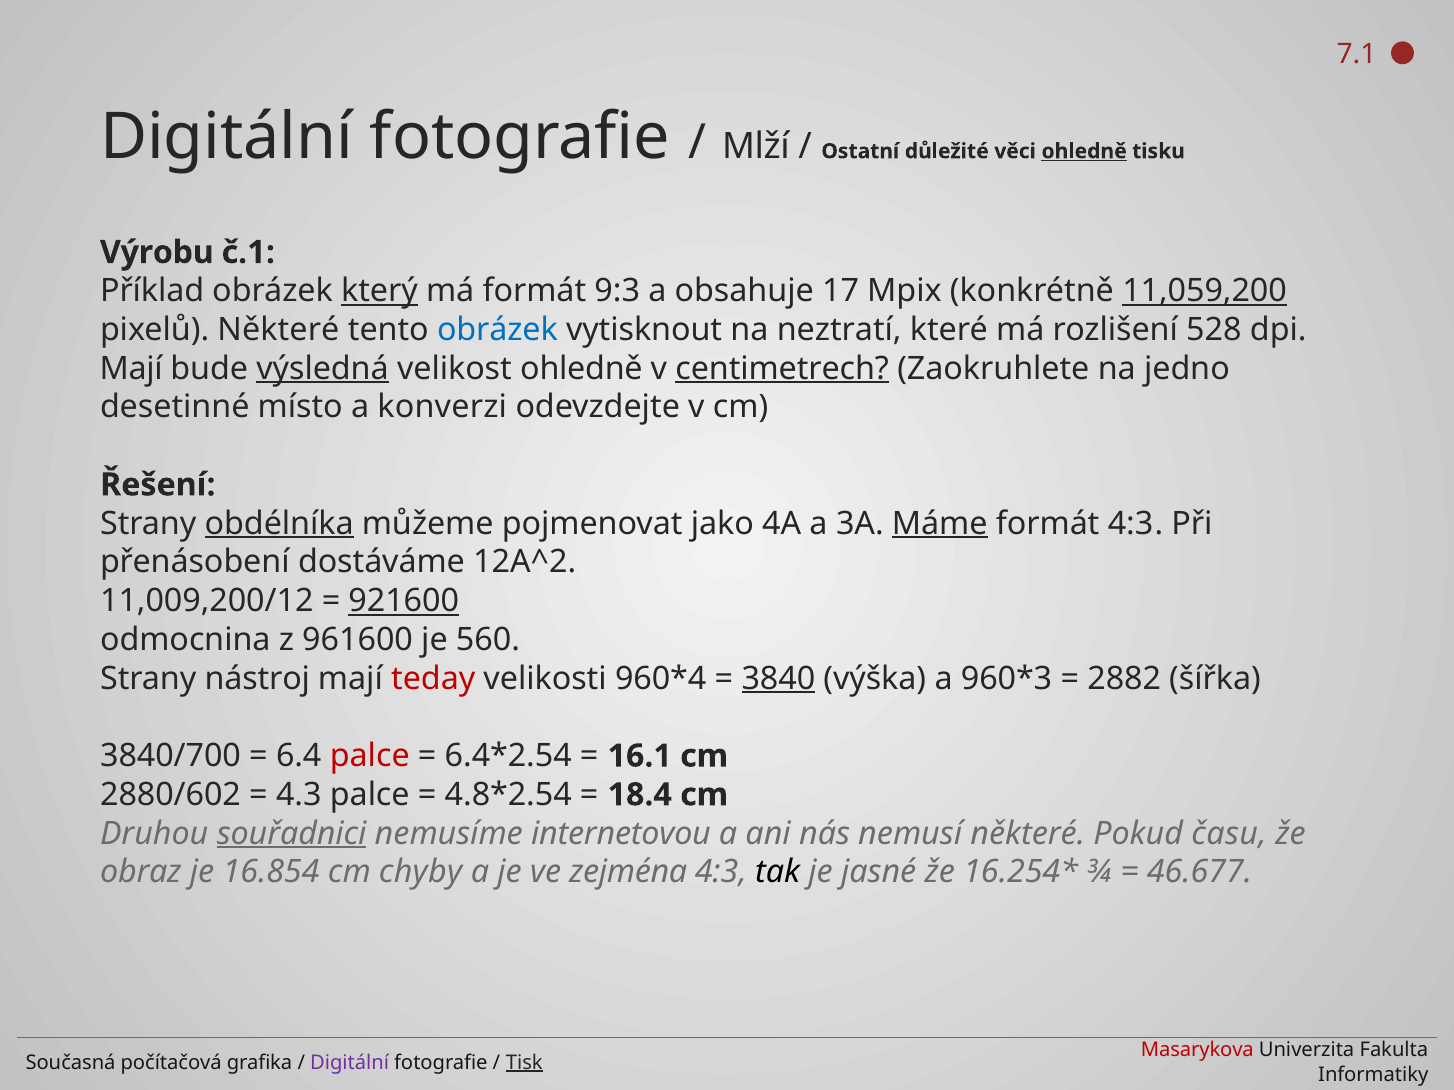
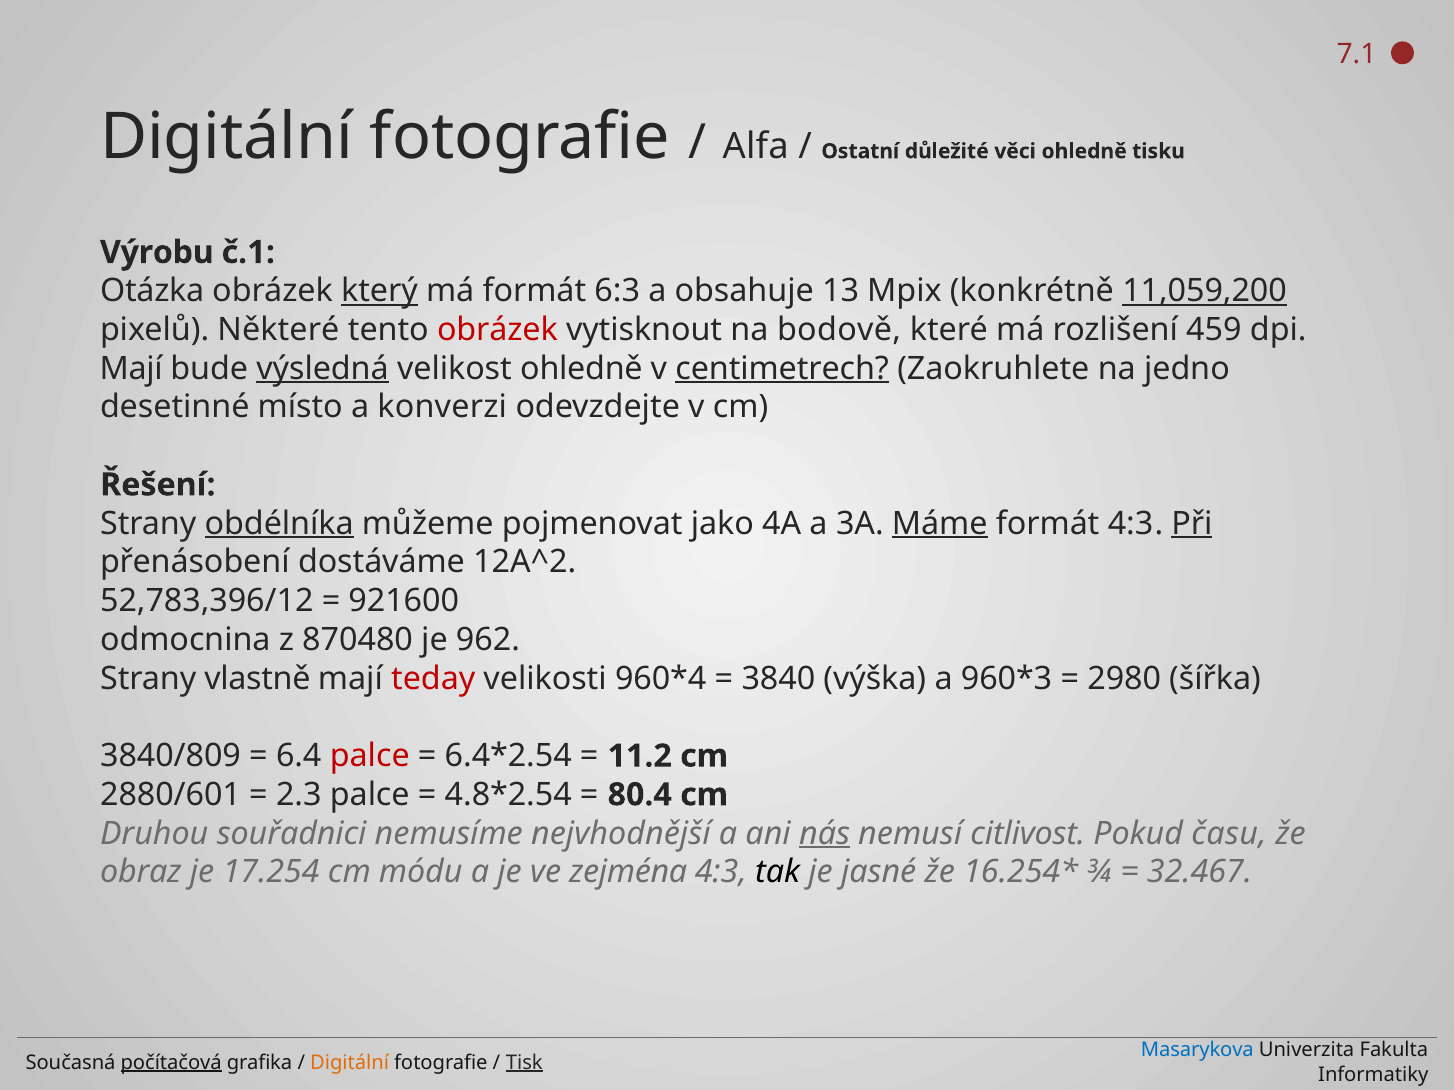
Mlží: Mlží -> Alfa
ohledně at (1084, 151) underline: present -> none
Příklad: Příklad -> Otázka
9:3: 9:3 -> 6:3
17: 17 -> 13
obrázek at (497, 330) colour: blue -> red
neztratí: neztratí -> bodově
528: 528 -> 459
Při underline: none -> present
11,009,200/12: 11,009,200/12 -> 52,783,396/12
921600 underline: present -> none
961600: 961600 -> 870480
560: 560 -> 962
nástroj: nástroj -> vlastně
3840 underline: present -> none
2882: 2882 -> 2980
3840/700: 3840/700 -> 3840/809
16.1: 16.1 -> 11.2
2880/602: 2880/602 -> 2880/601
4.3: 4.3 -> 2.3
18.4: 18.4 -> 80.4
souřadnici underline: present -> none
internetovou: internetovou -> nejvhodnější
nás underline: none -> present
nemusí některé: některé -> citlivost
16.854: 16.854 -> 17.254
chyby: chyby -> módu
46.677: 46.677 -> 32.467
Masarykova colour: red -> blue
počítačová underline: none -> present
Digitální at (350, 1063) colour: purple -> orange
